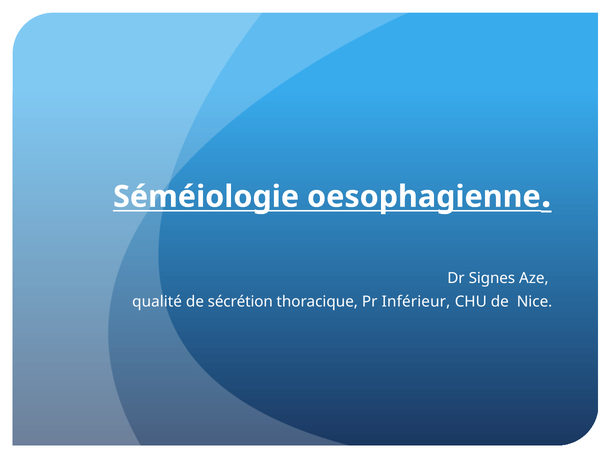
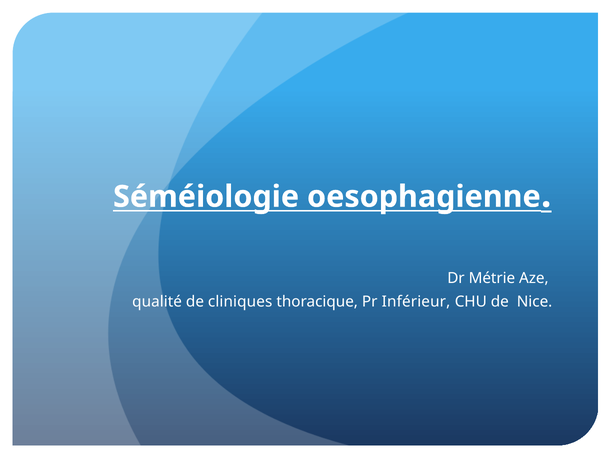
Signes: Signes -> Métrie
sécrétion: sécrétion -> cliniques
